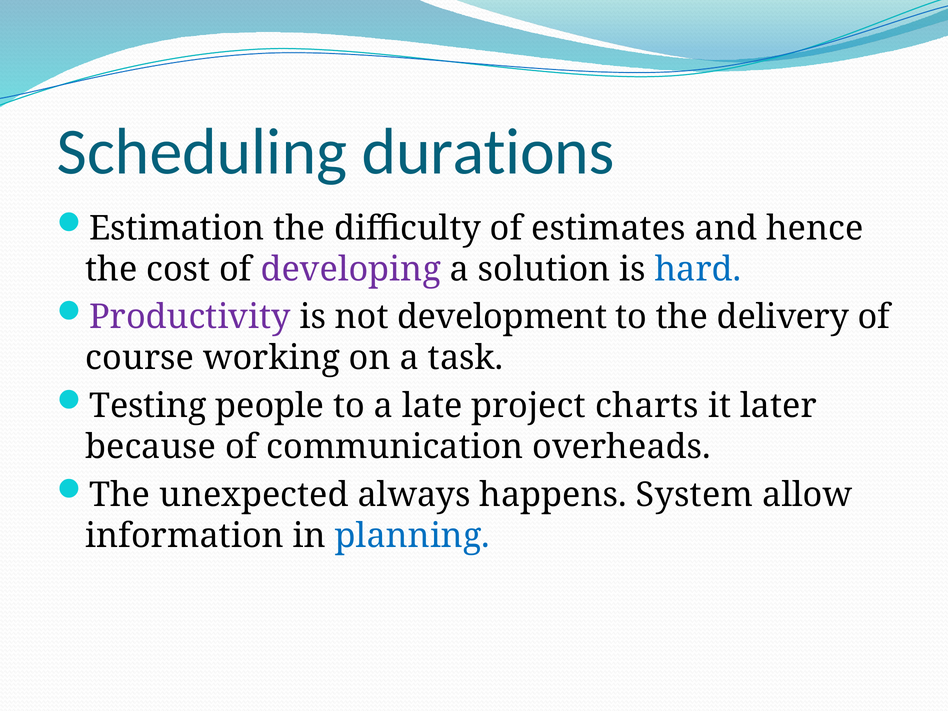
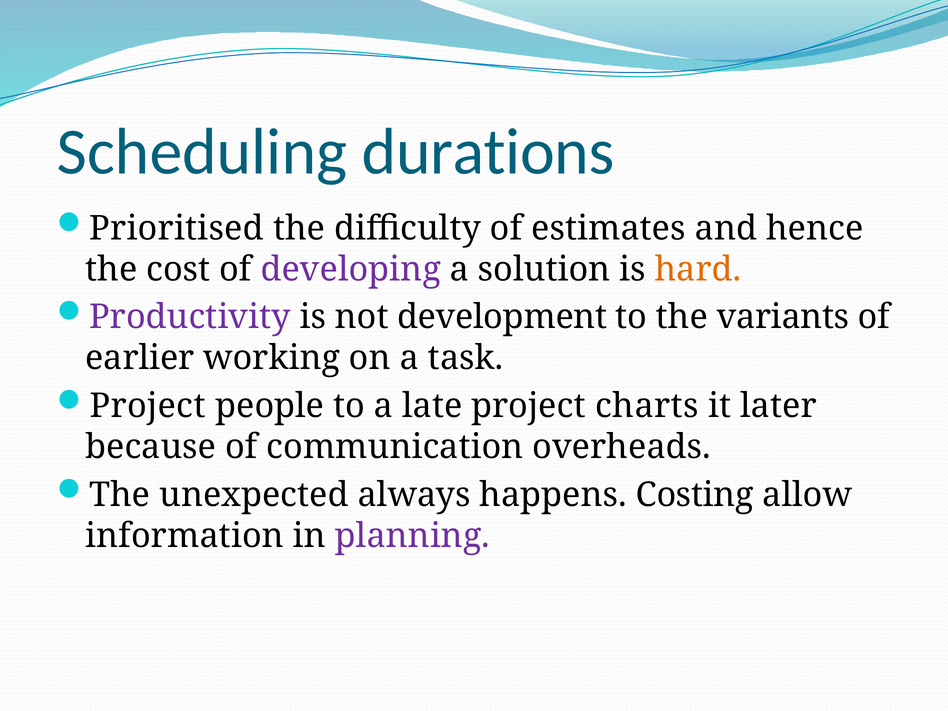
Estimation: Estimation -> Prioritised
hard colour: blue -> orange
delivery: delivery -> variants
course: course -> earlier
Testing at (148, 406): Testing -> Project
System: System -> Costing
planning colour: blue -> purple
